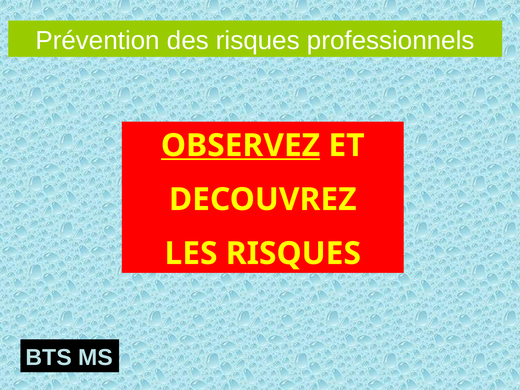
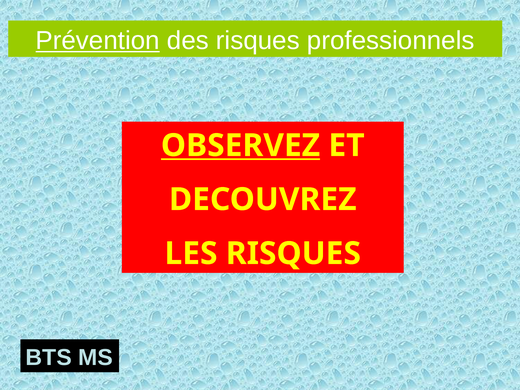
Prévention underline: none -> present
